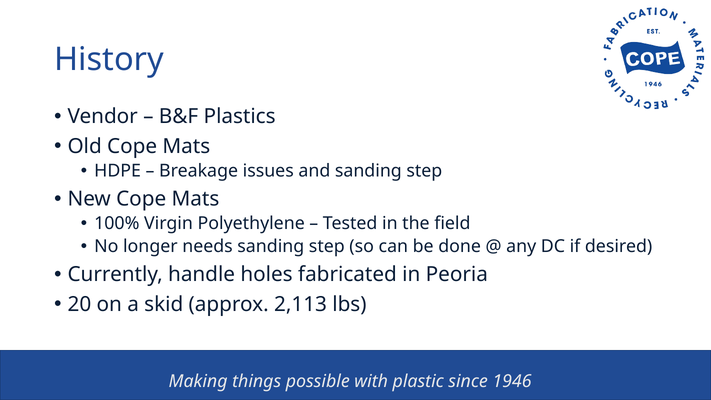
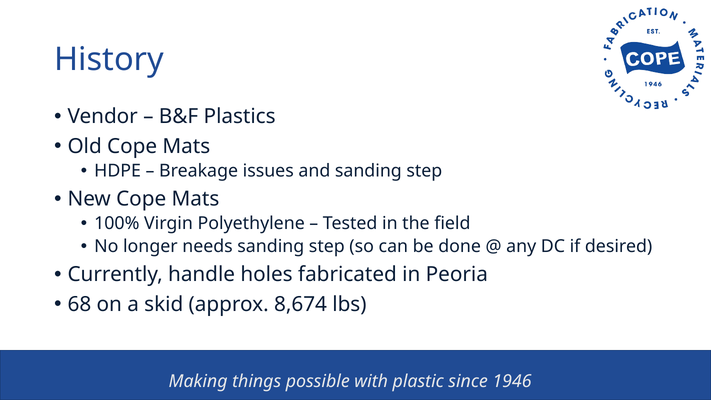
20: 20 -> 68
2,113: 2,113 -> 8,674
